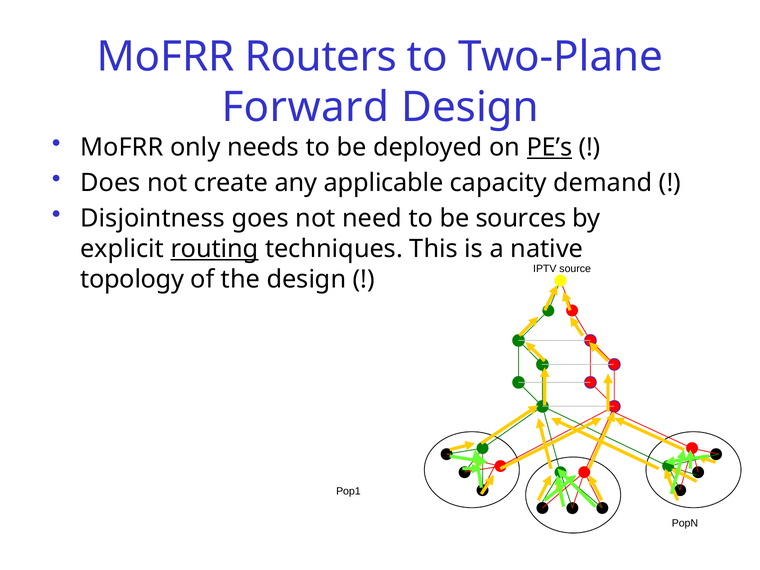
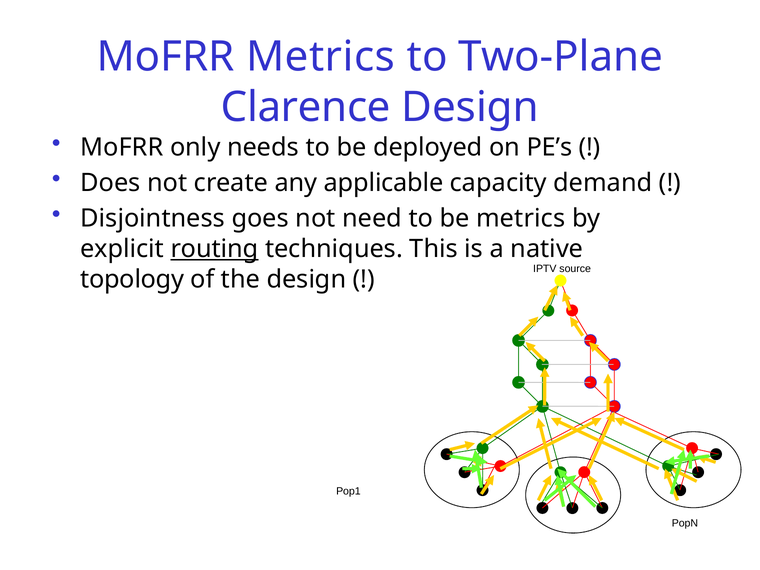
MoFRR Routers: Routers -> Metrics
Forward: Forward -> Clarence
PE’s underline: present -> none
be sources: sources -> metrics
